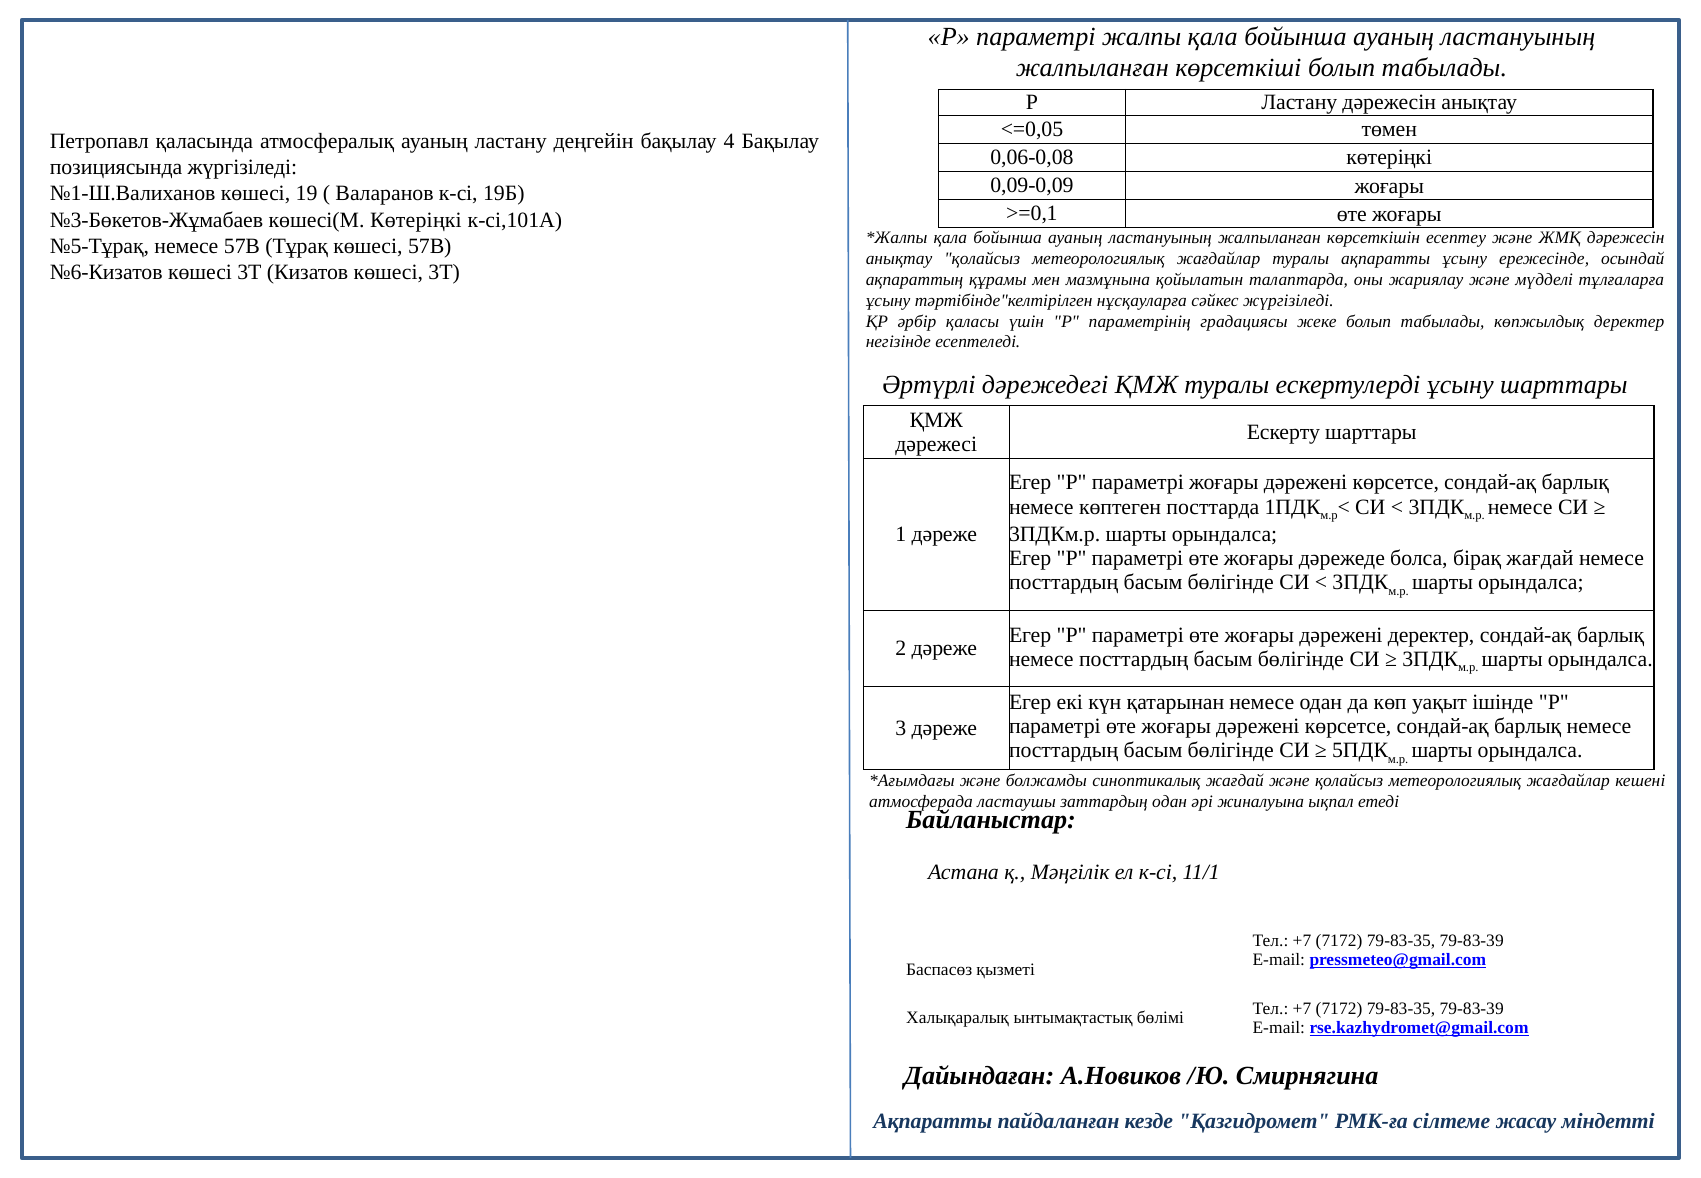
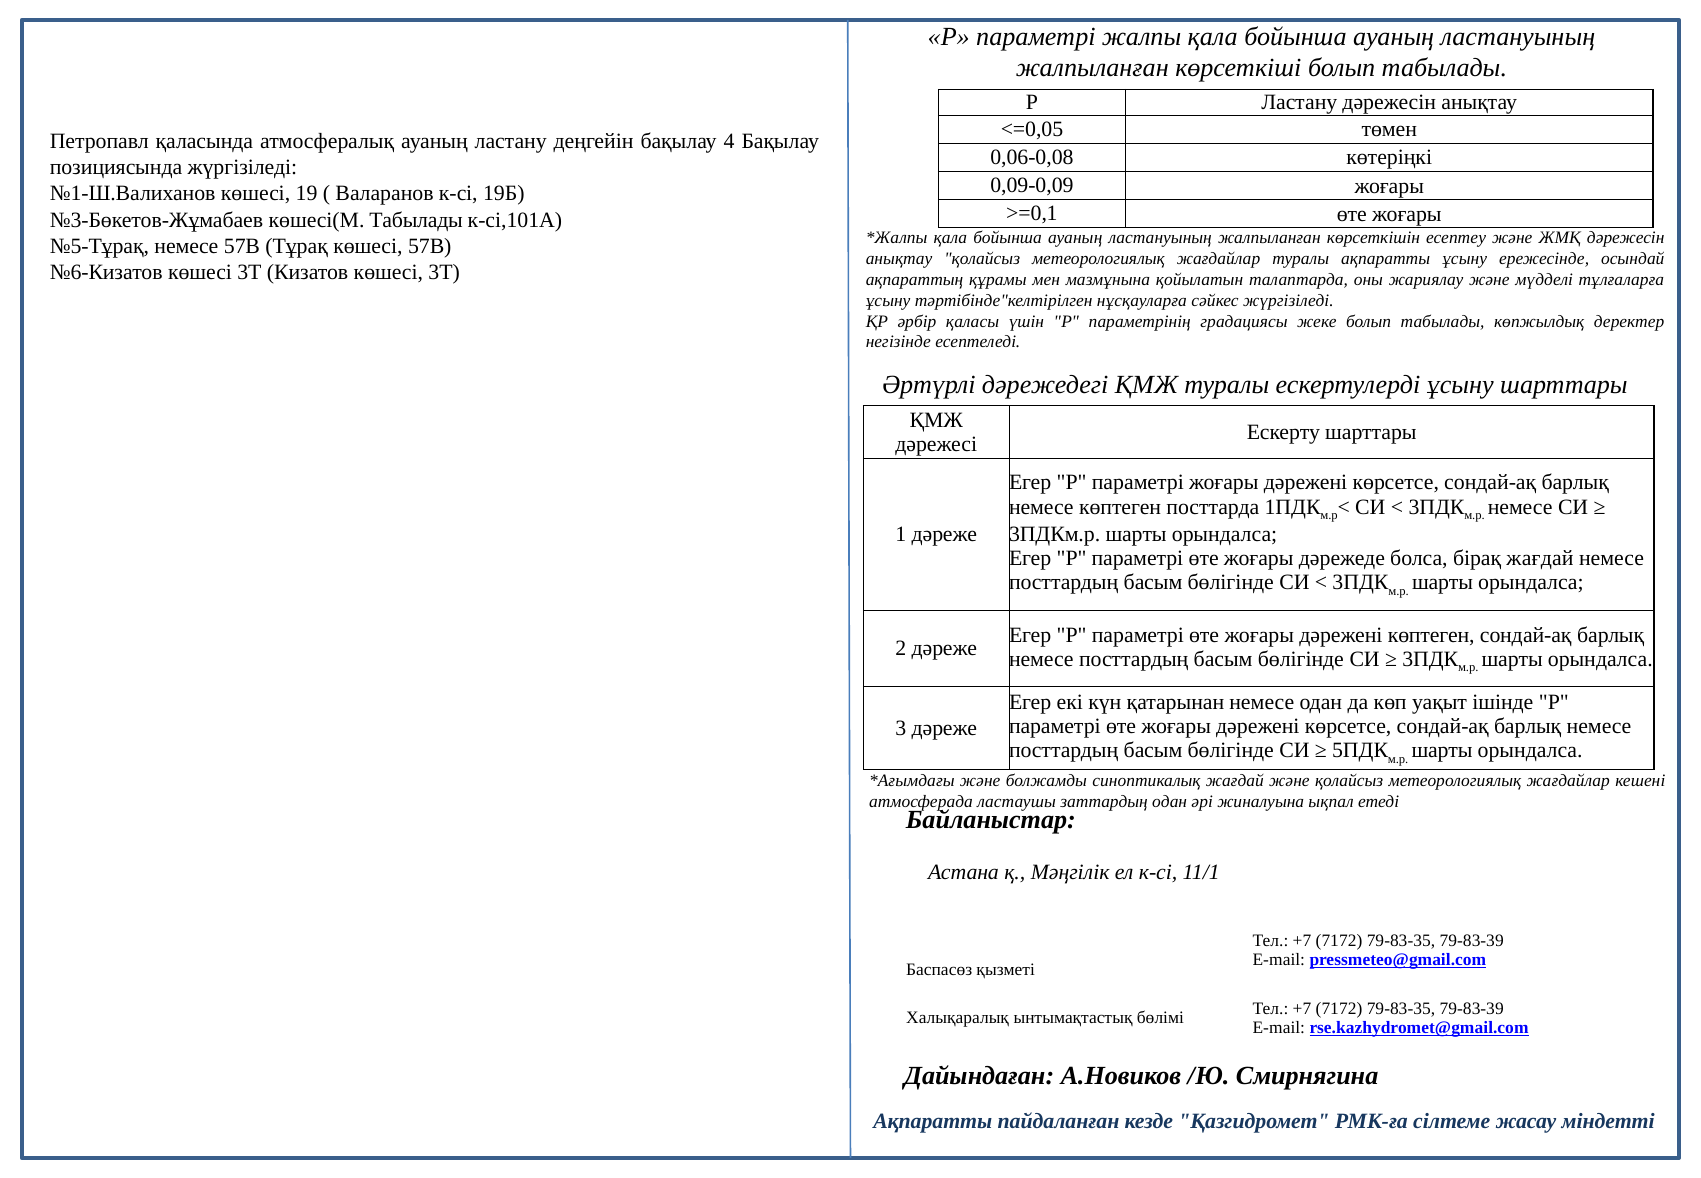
көшесі(М Көтеріңкі: Көтеріңкі -> Табылады
дәрежені деректер: деректер -> көптеген
